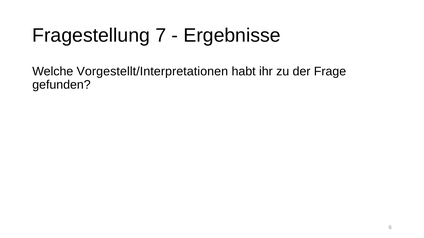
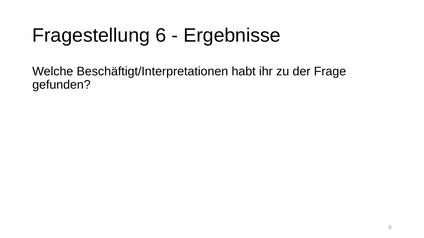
Fragestellung 7: 7 -> 6
Vorgestellt/Interpretationen: Vorgestellt/Interpretationen -> Beschäftigt/Interpretationen
